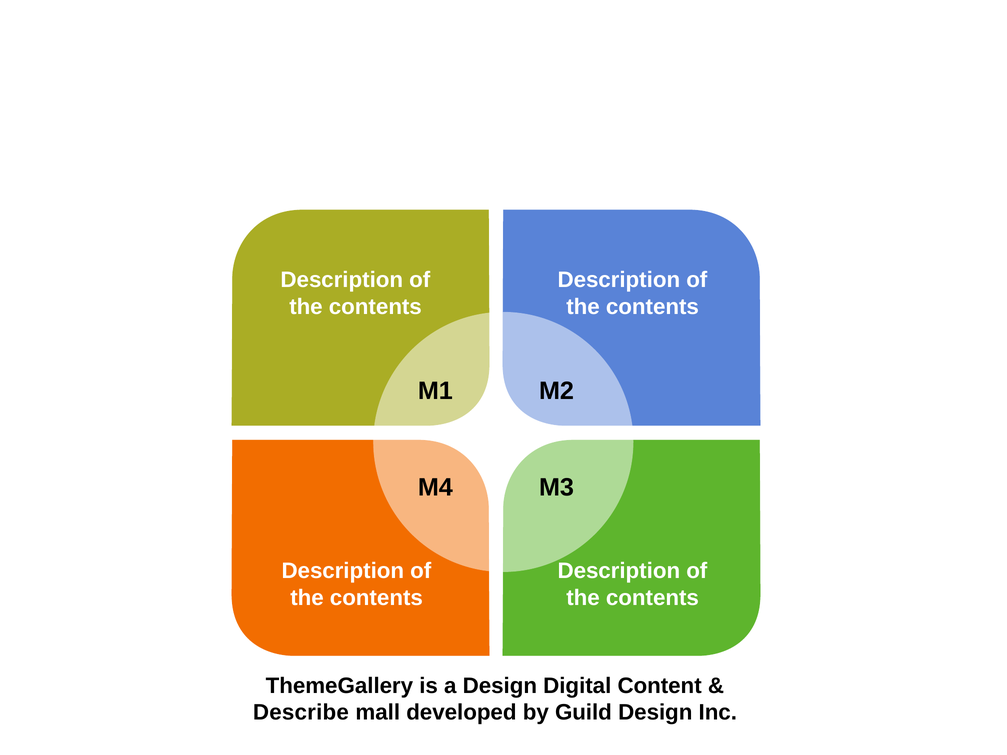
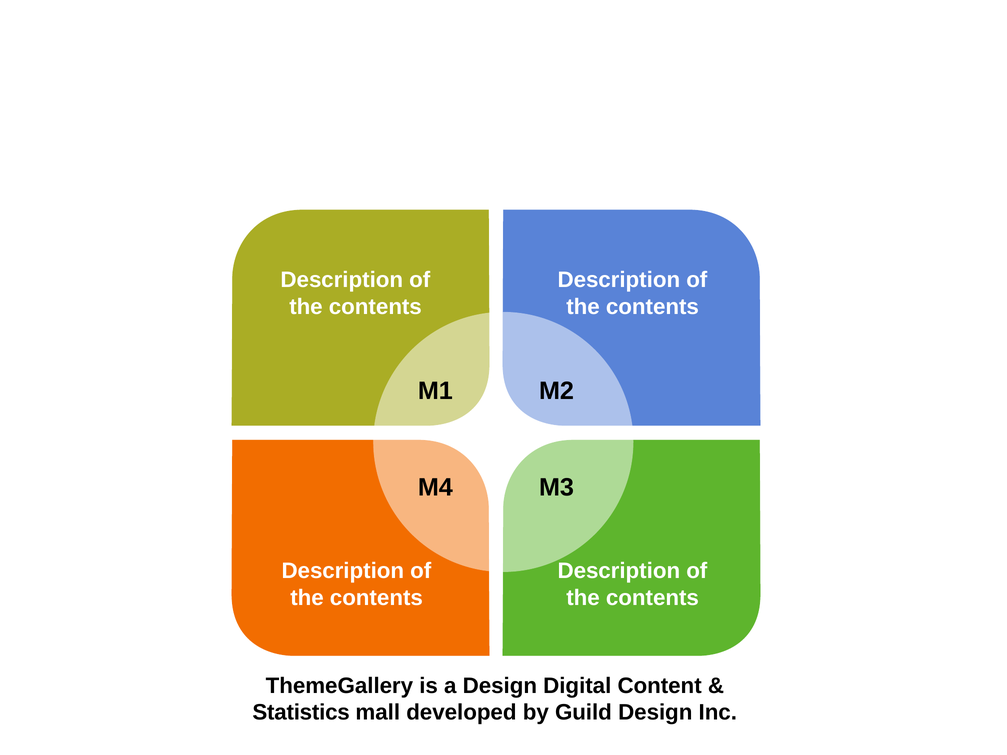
Describe: Describe -> Statistics
